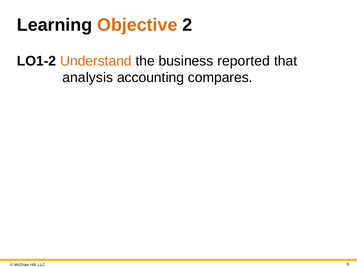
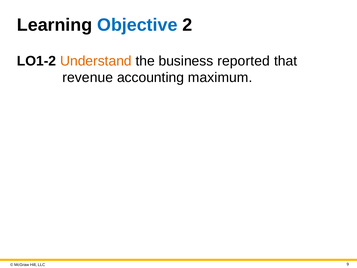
Objective colour: orange -> blue
analysis: analysis -> revenue
compares: compares -> maximum
